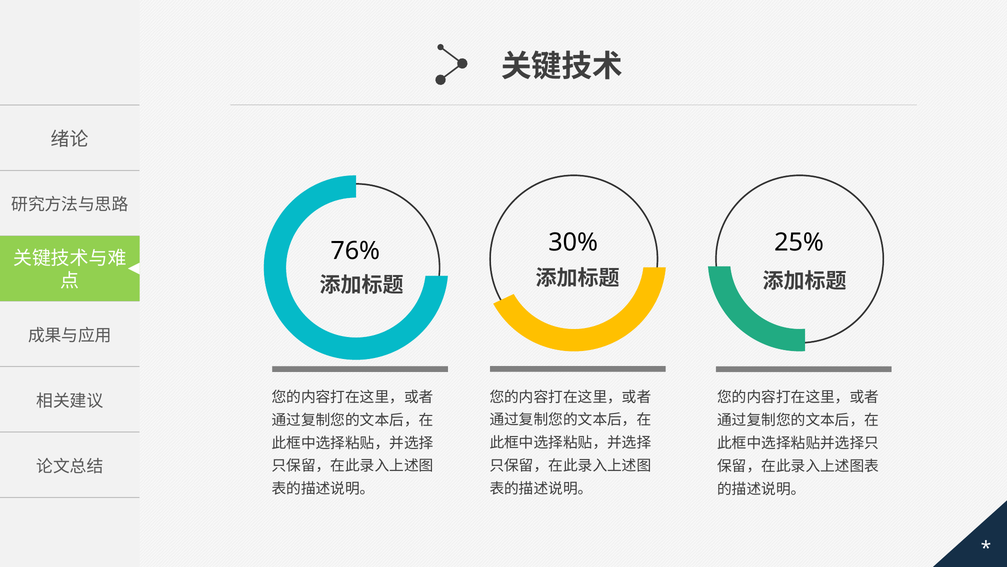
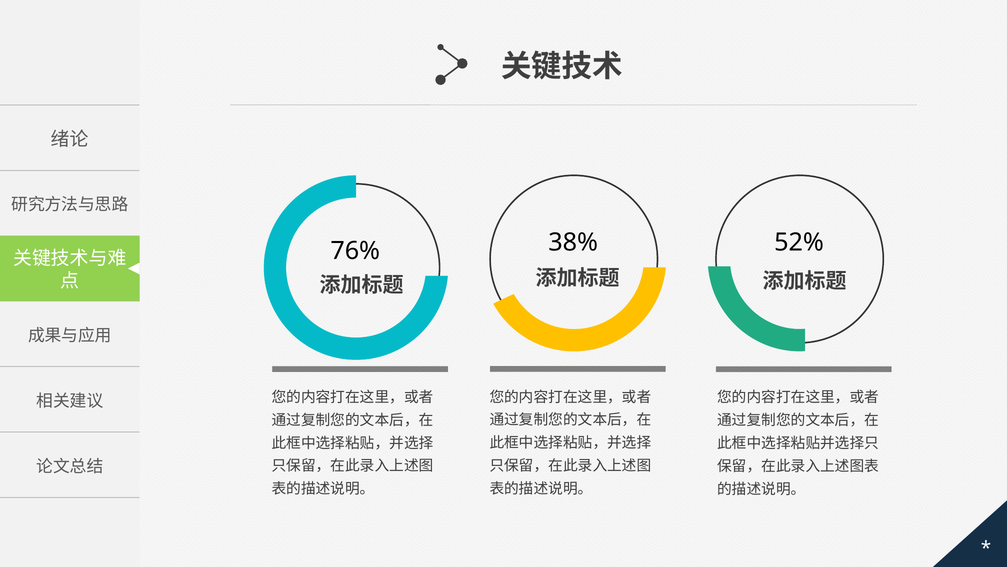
30%: 30% -> 38%
25%: 25% -> 52%
